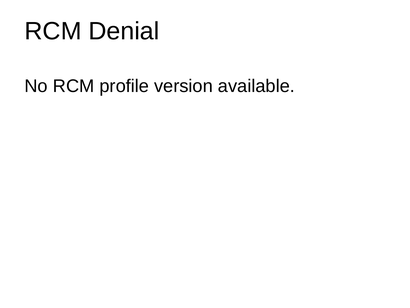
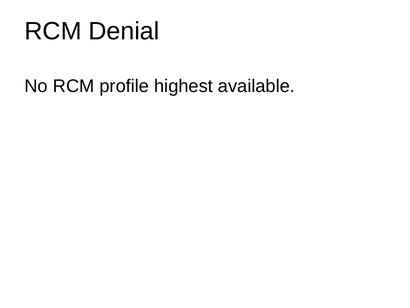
version: version -> highest
